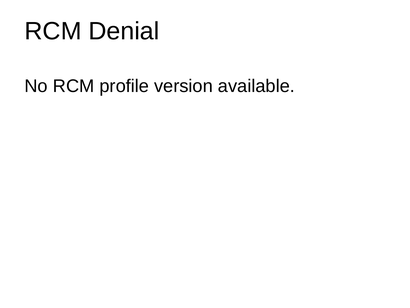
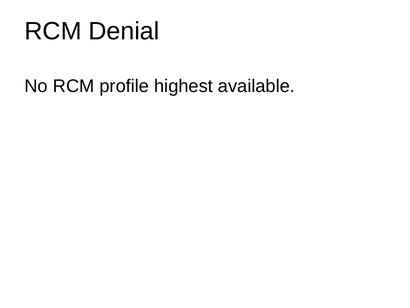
version: version -> highest
